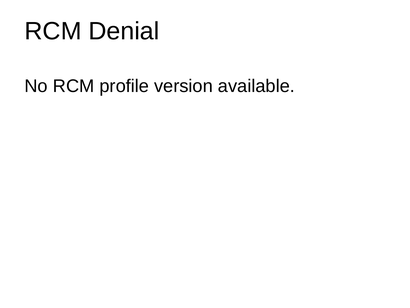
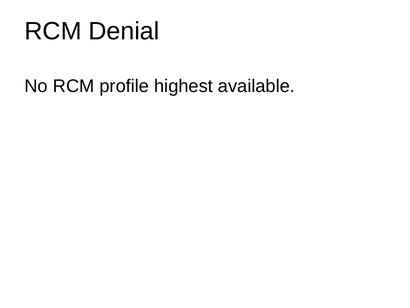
version: version -> highest
